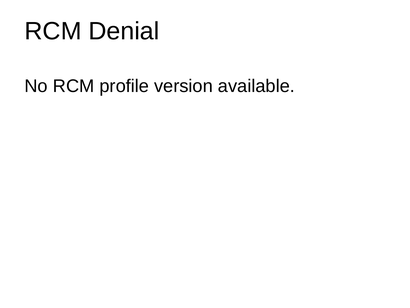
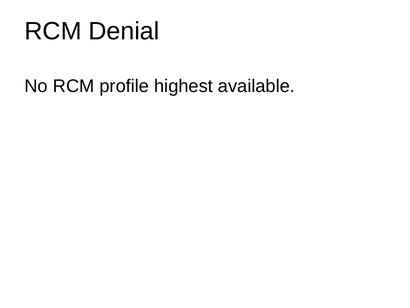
version: version -> highest
